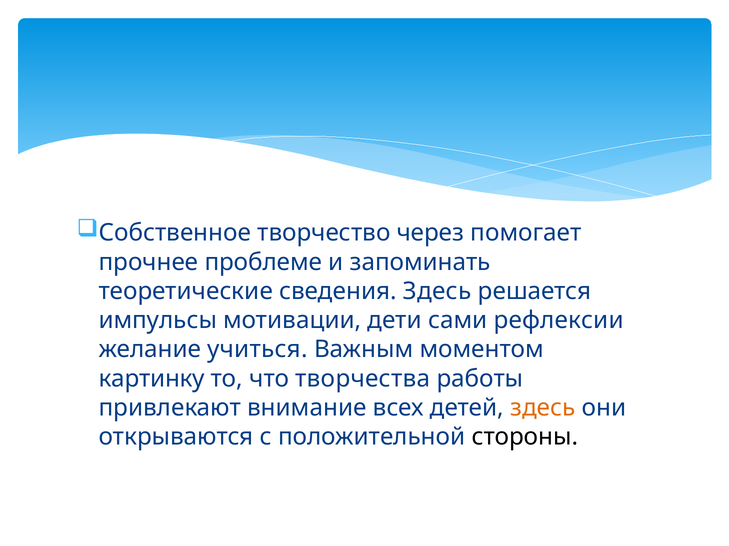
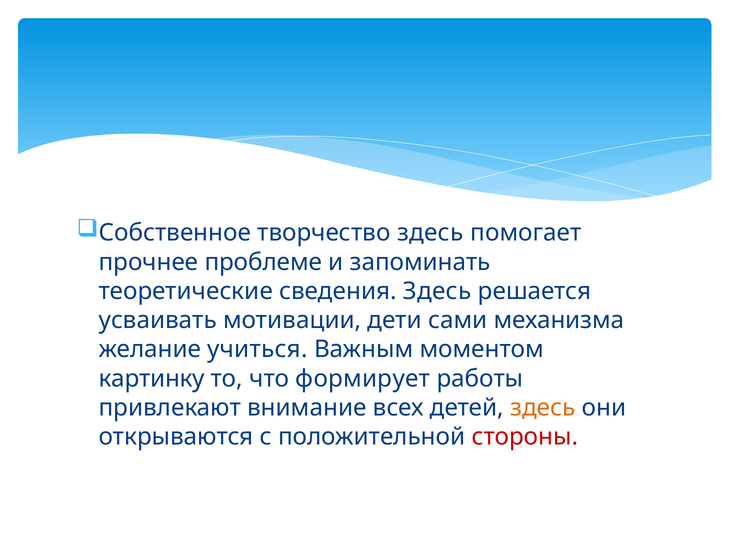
творчество через: через -> здесь
импульсы: импульсы -> усваивать
рефлексии: рефлексии -> механизма
творчества: творчества -> формирует
стороны colour: black -> red
